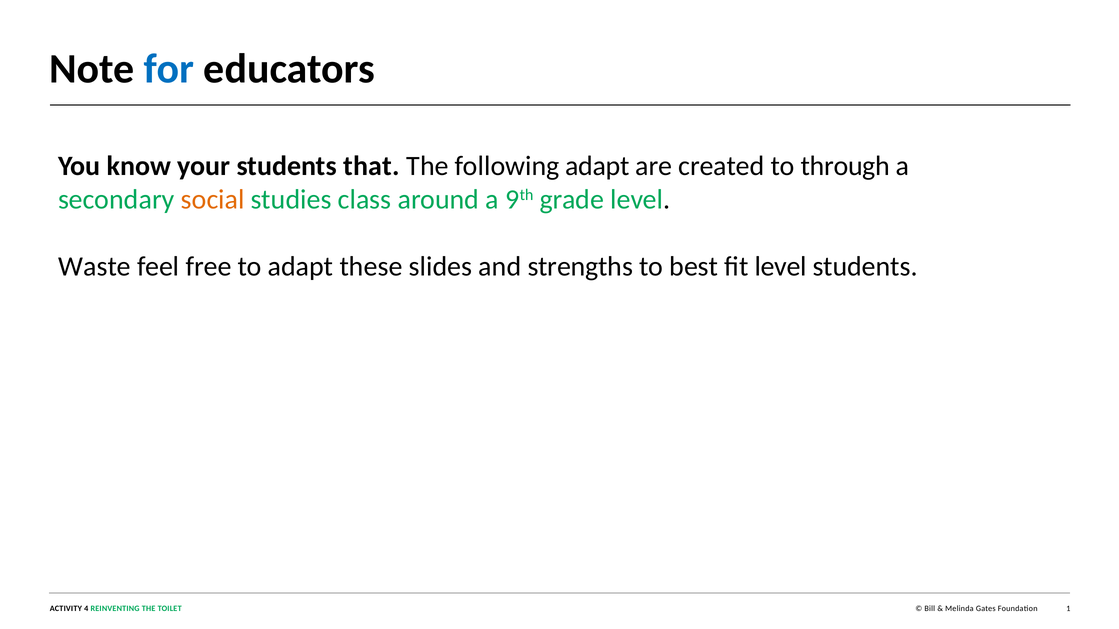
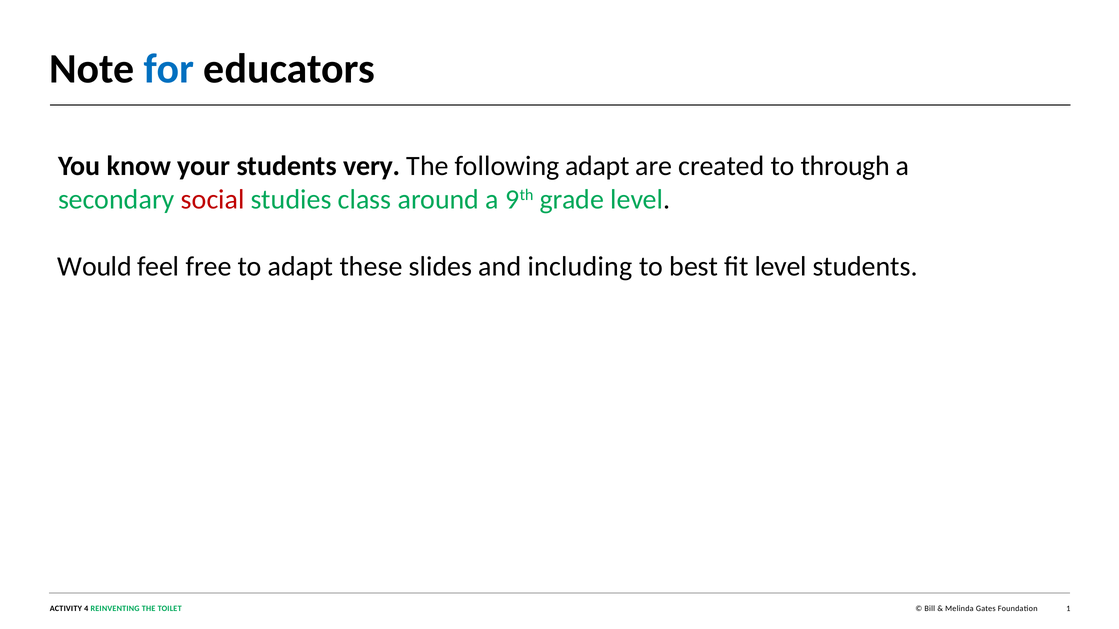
that: that -> very
social colour: orange -> red
Waste: Waste -> Would
strengths: strengths -> including
